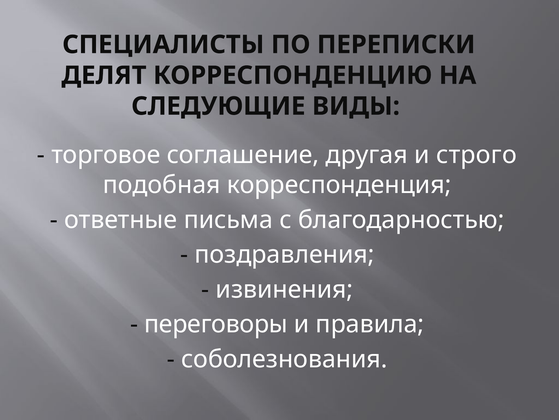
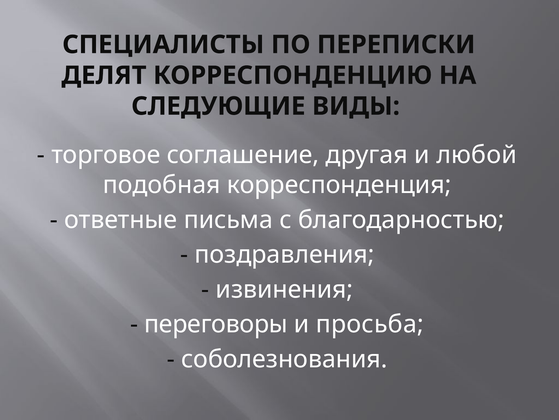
строго: строго -> любой
правила: правила -> просьба
